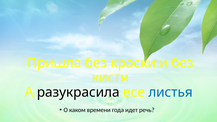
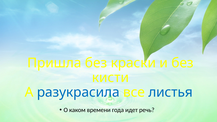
разукрасила colour: black -> blue
